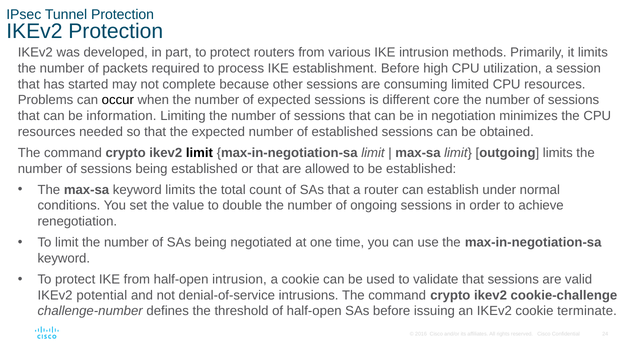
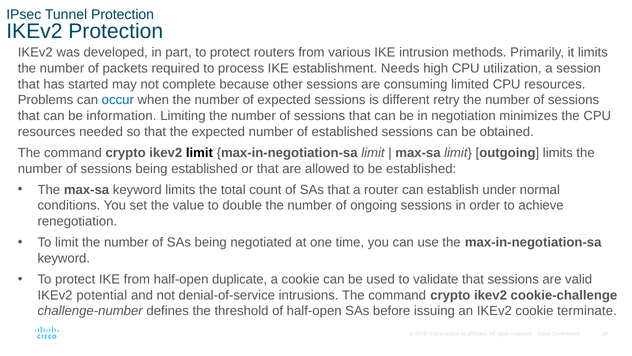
establishment Before: Before -> Needs
occur colour: black -> blue
core: core -> retry
half-open intrusion: intrusion -> duplicate
